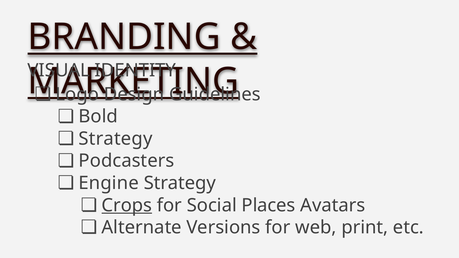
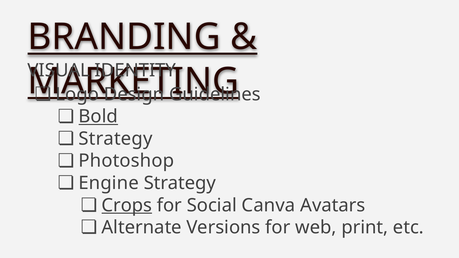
Bold underline: none -> present
Podcasters: Podcasters -> Photoshop
Places: Places -> Canva
